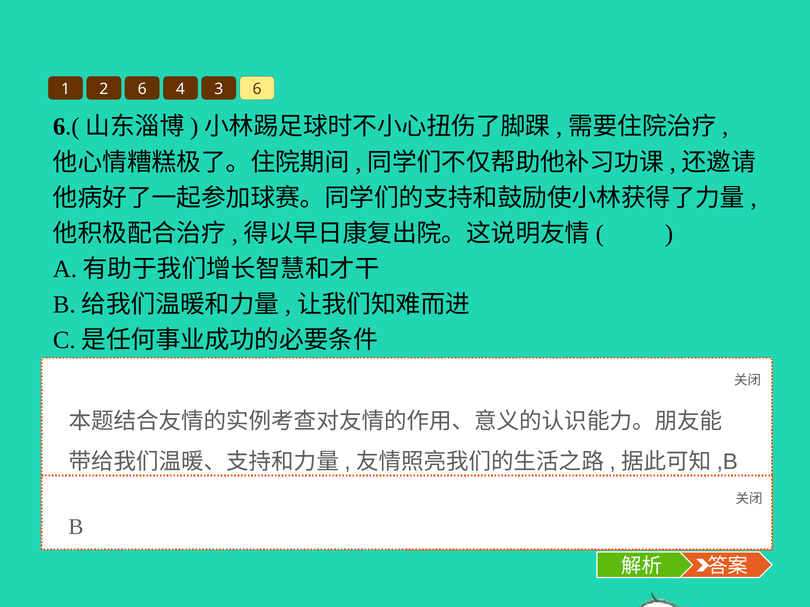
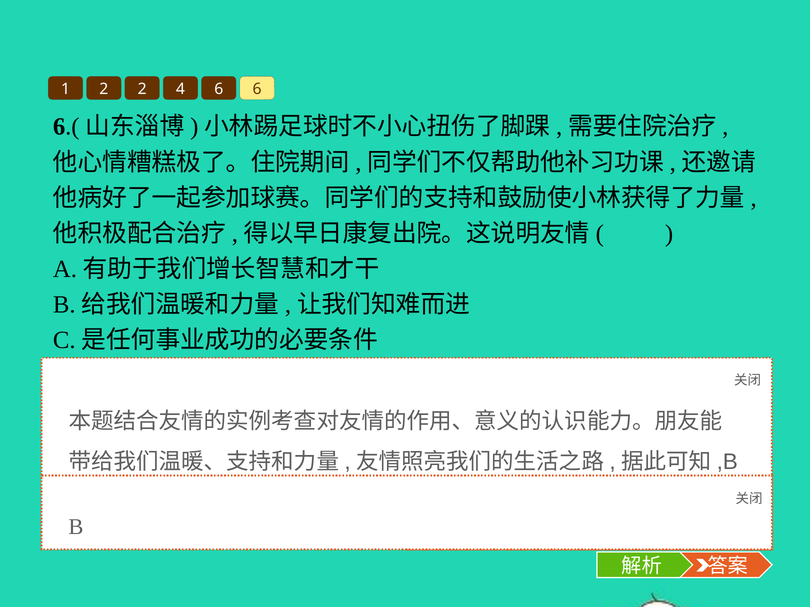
2 6: 6 -> 2
4 3: 3 -> 6
